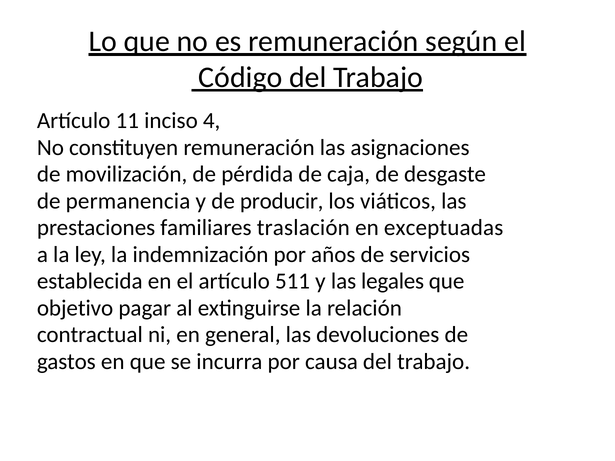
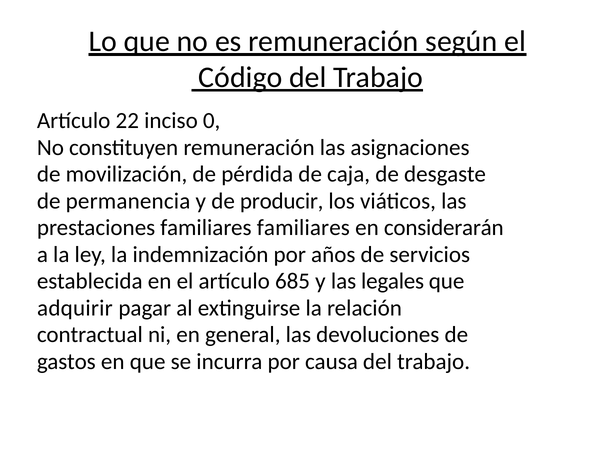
11: 11 -> 22
4: 4 -> 0
familiares traslación: traslación -> familiares
exceptuadas: exceptuadas -> considerarán
511: 511 -> 685
objetivo: objetivo -> adquirir
